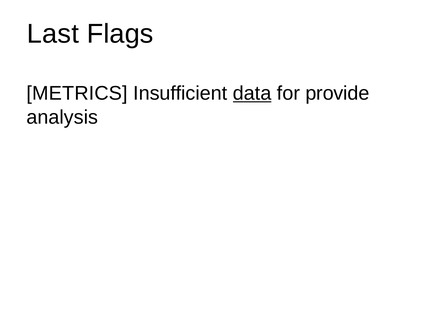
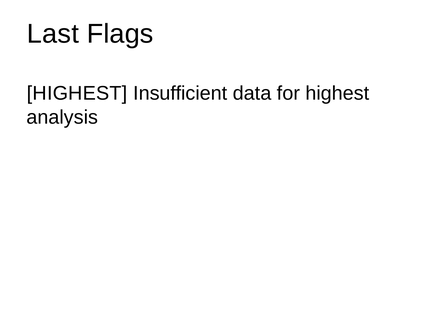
METRICS at (77, 93): METRICS -> HIGHEST
data underline: present -> none
for provide: provide -> highest
